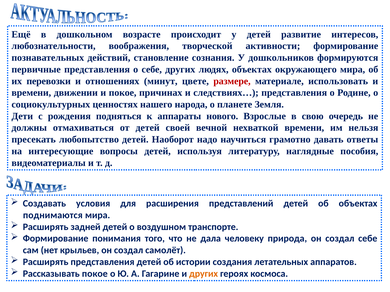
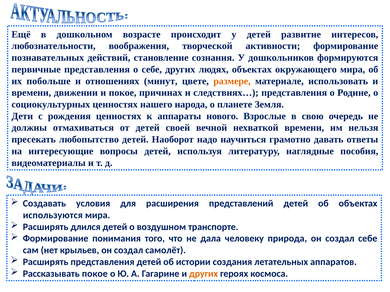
перевозки: перевозки -> побольше
размере colour: red -> orange
рождения подняться: подняться -> ценностях
поднимаются: поднимаются -> используются
задней: задней -> длился
